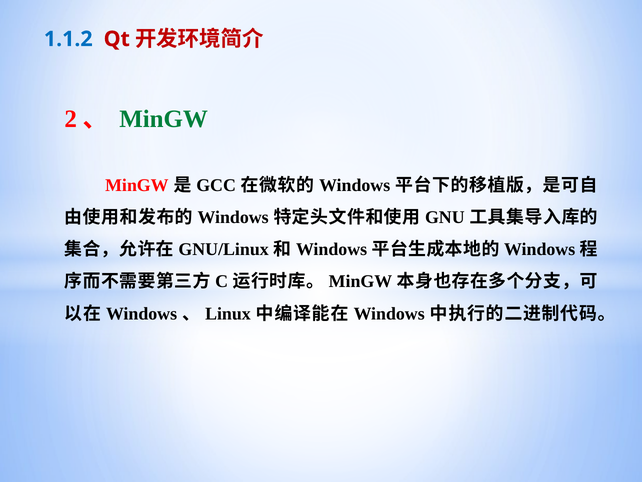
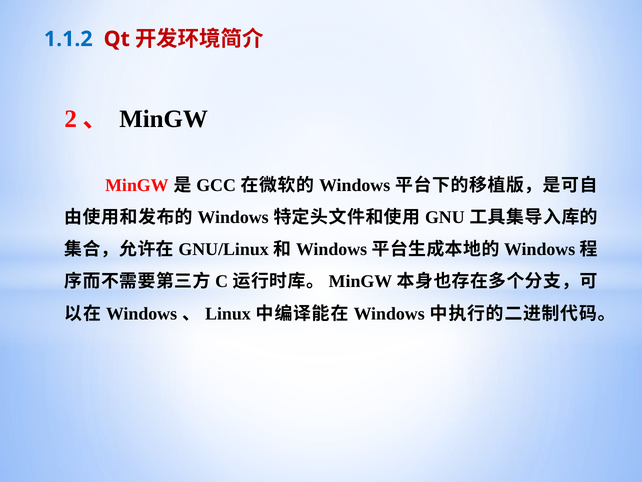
MinGW at (164, 119) colour: green -> black
